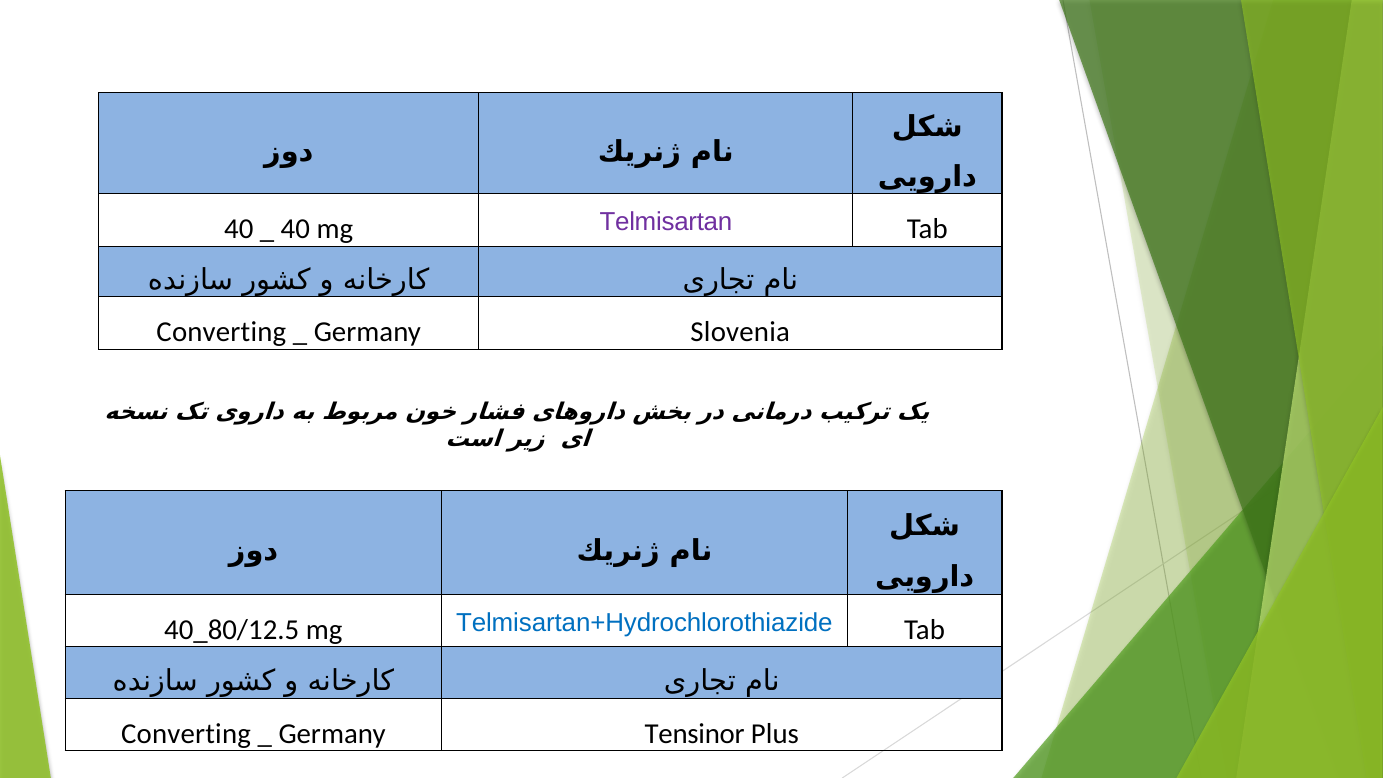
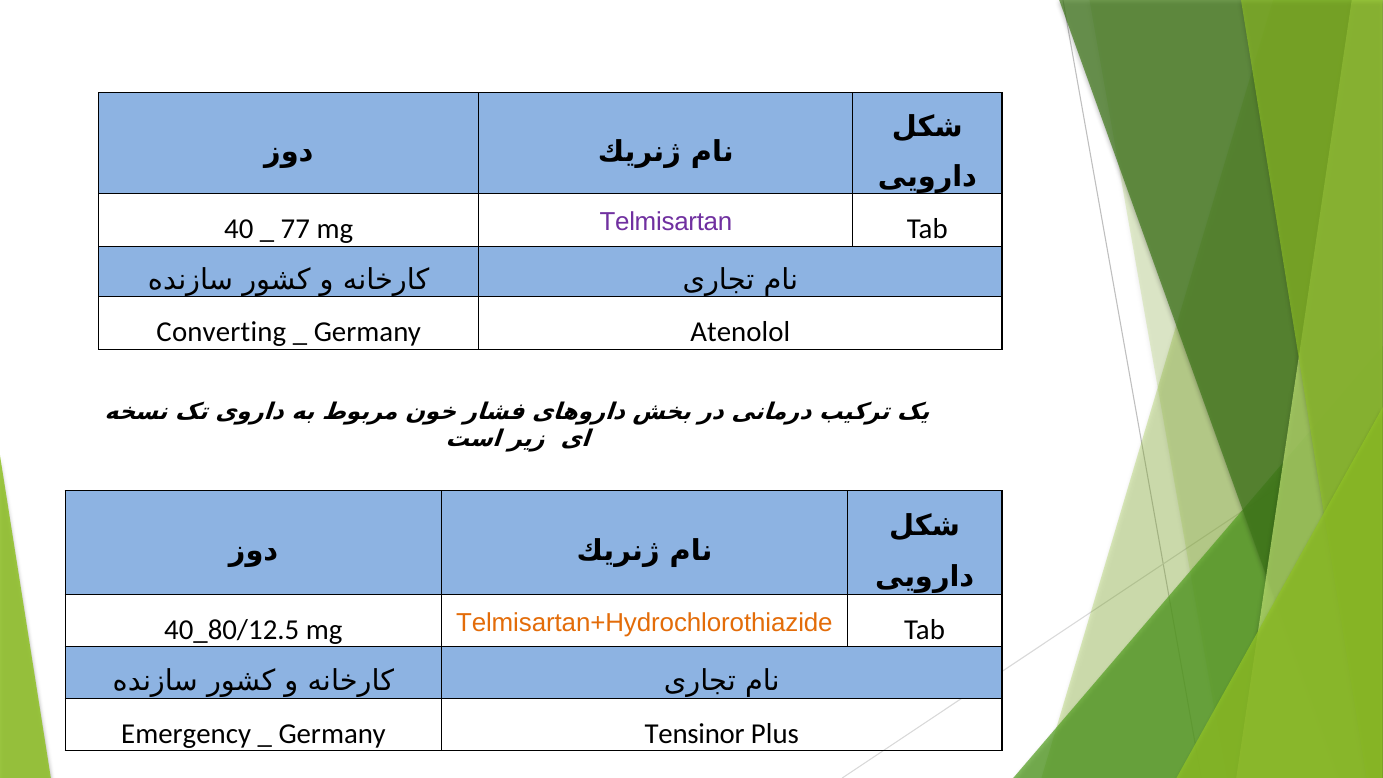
40 at (295, 229): 40 -> 77
Slovenia: Slovenia -> Atenolol
Telmisartan+Hydrochlorothiazide colour: blue -> orange
Converting at (186, 734): Converting -> Emergency
